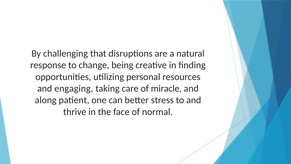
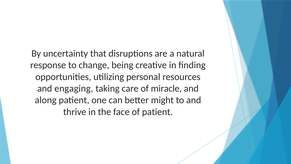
challenging: challenging -> uncertainty
stress: stress -> might
of normal: normal -> patient
